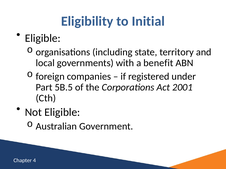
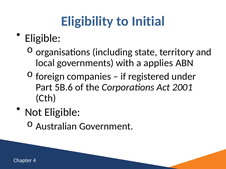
benefit: benefit -> applies
5B.5: 5B.5 -> 5B.6
